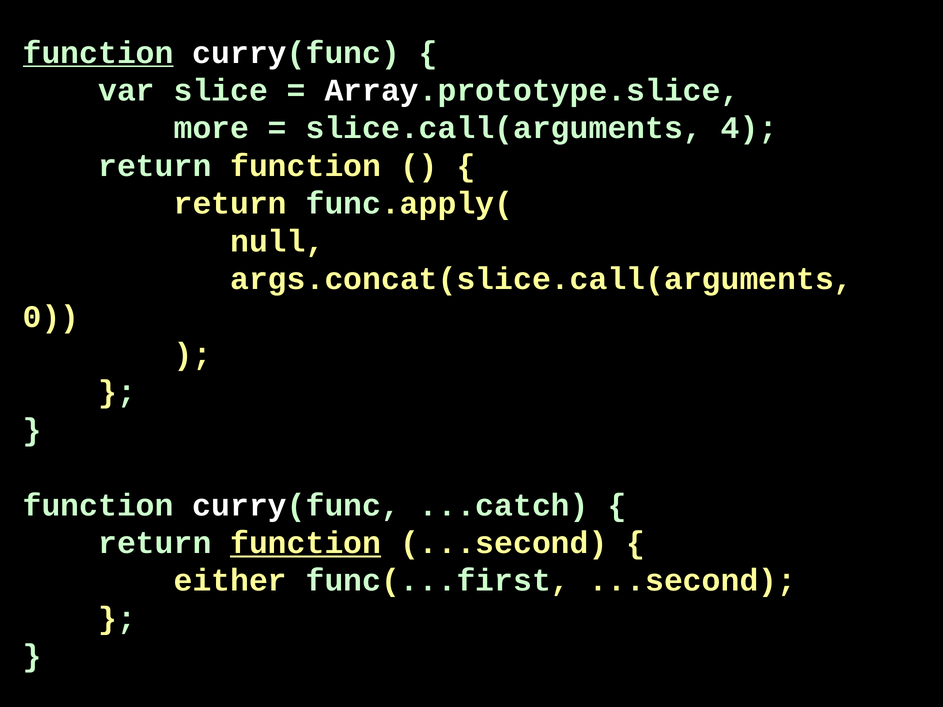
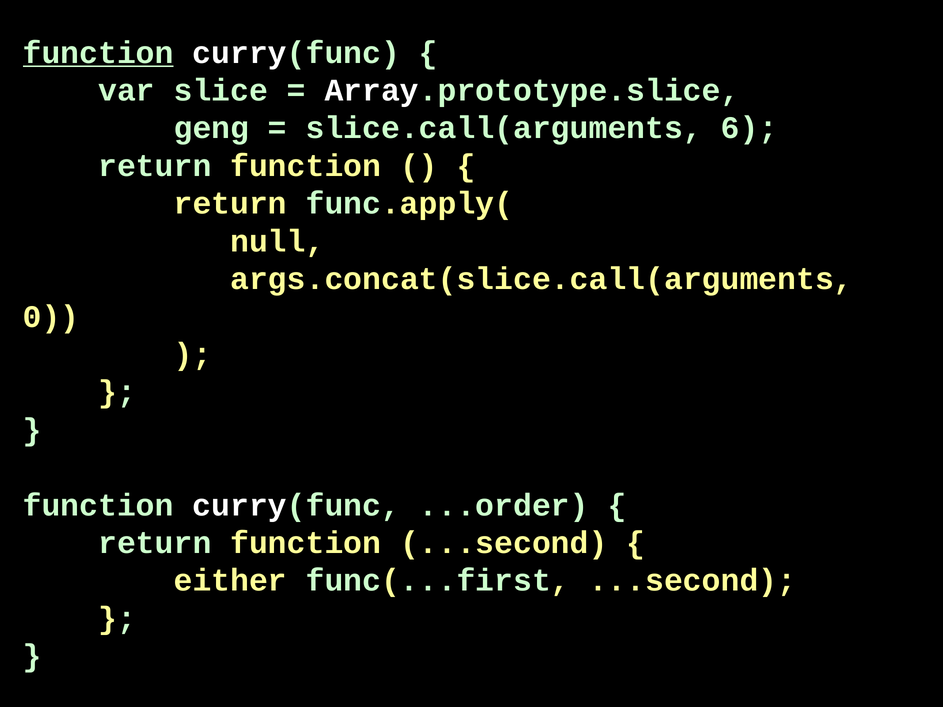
more: more -> geng
4: 4 -> 6
...catch: ...catch -> ...order
function at (306, 543) underline: present -> none
